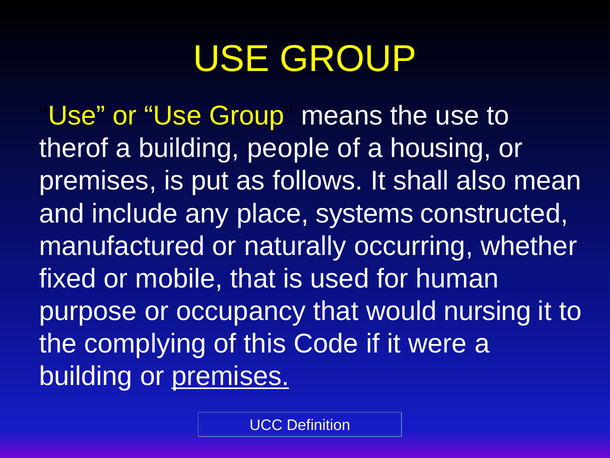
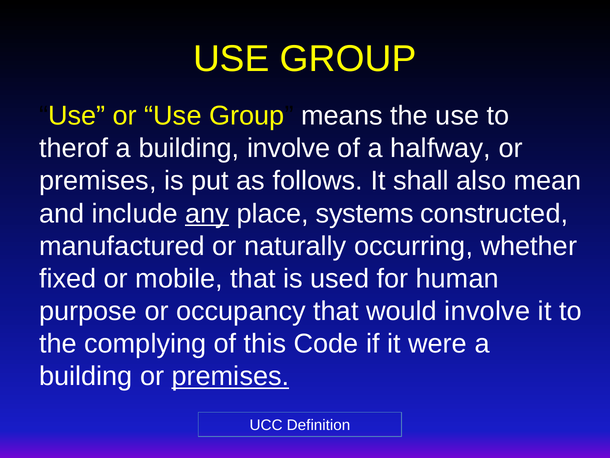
building people: people -> involve
housing: housing -> halfway
any underline: none -> present
would nursing: nursing -> involve
